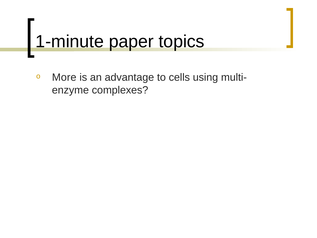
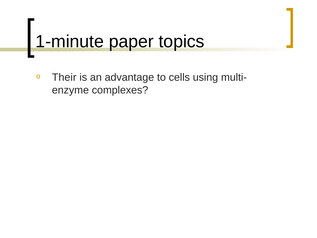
More: More -> Their
